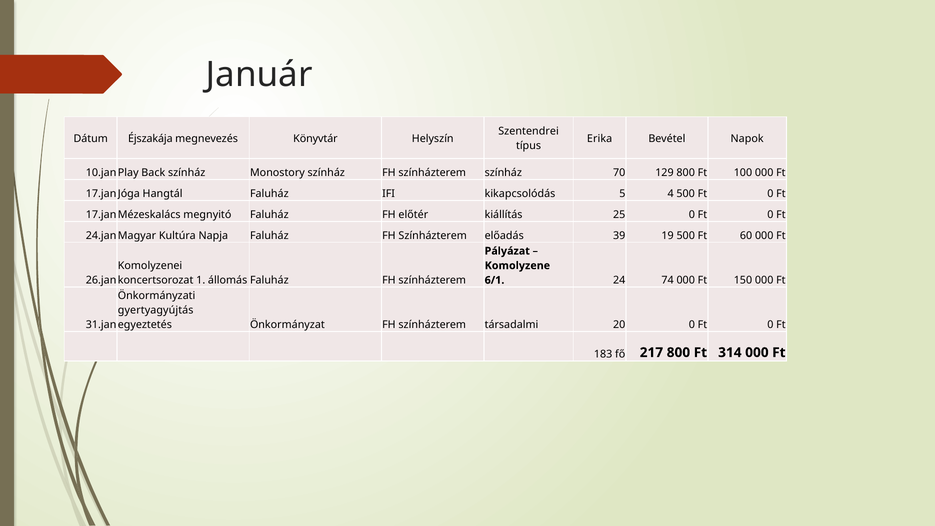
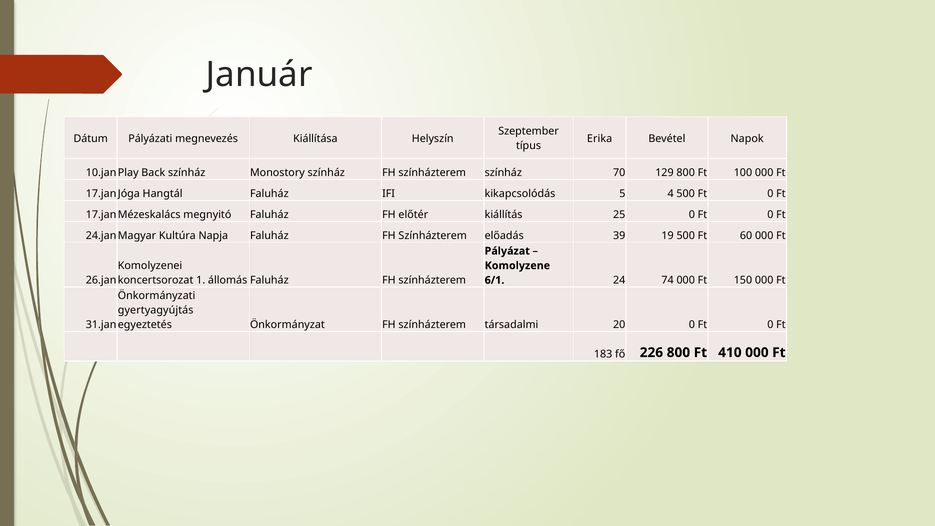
Szentendrei: Szentendrei -> Szeptember
Éjszakája: Éjszakája -> Pályázati
Könyvtár: Könyvtár -> Kiállítása
217: 217 -> 226
314: 314 -> 410
